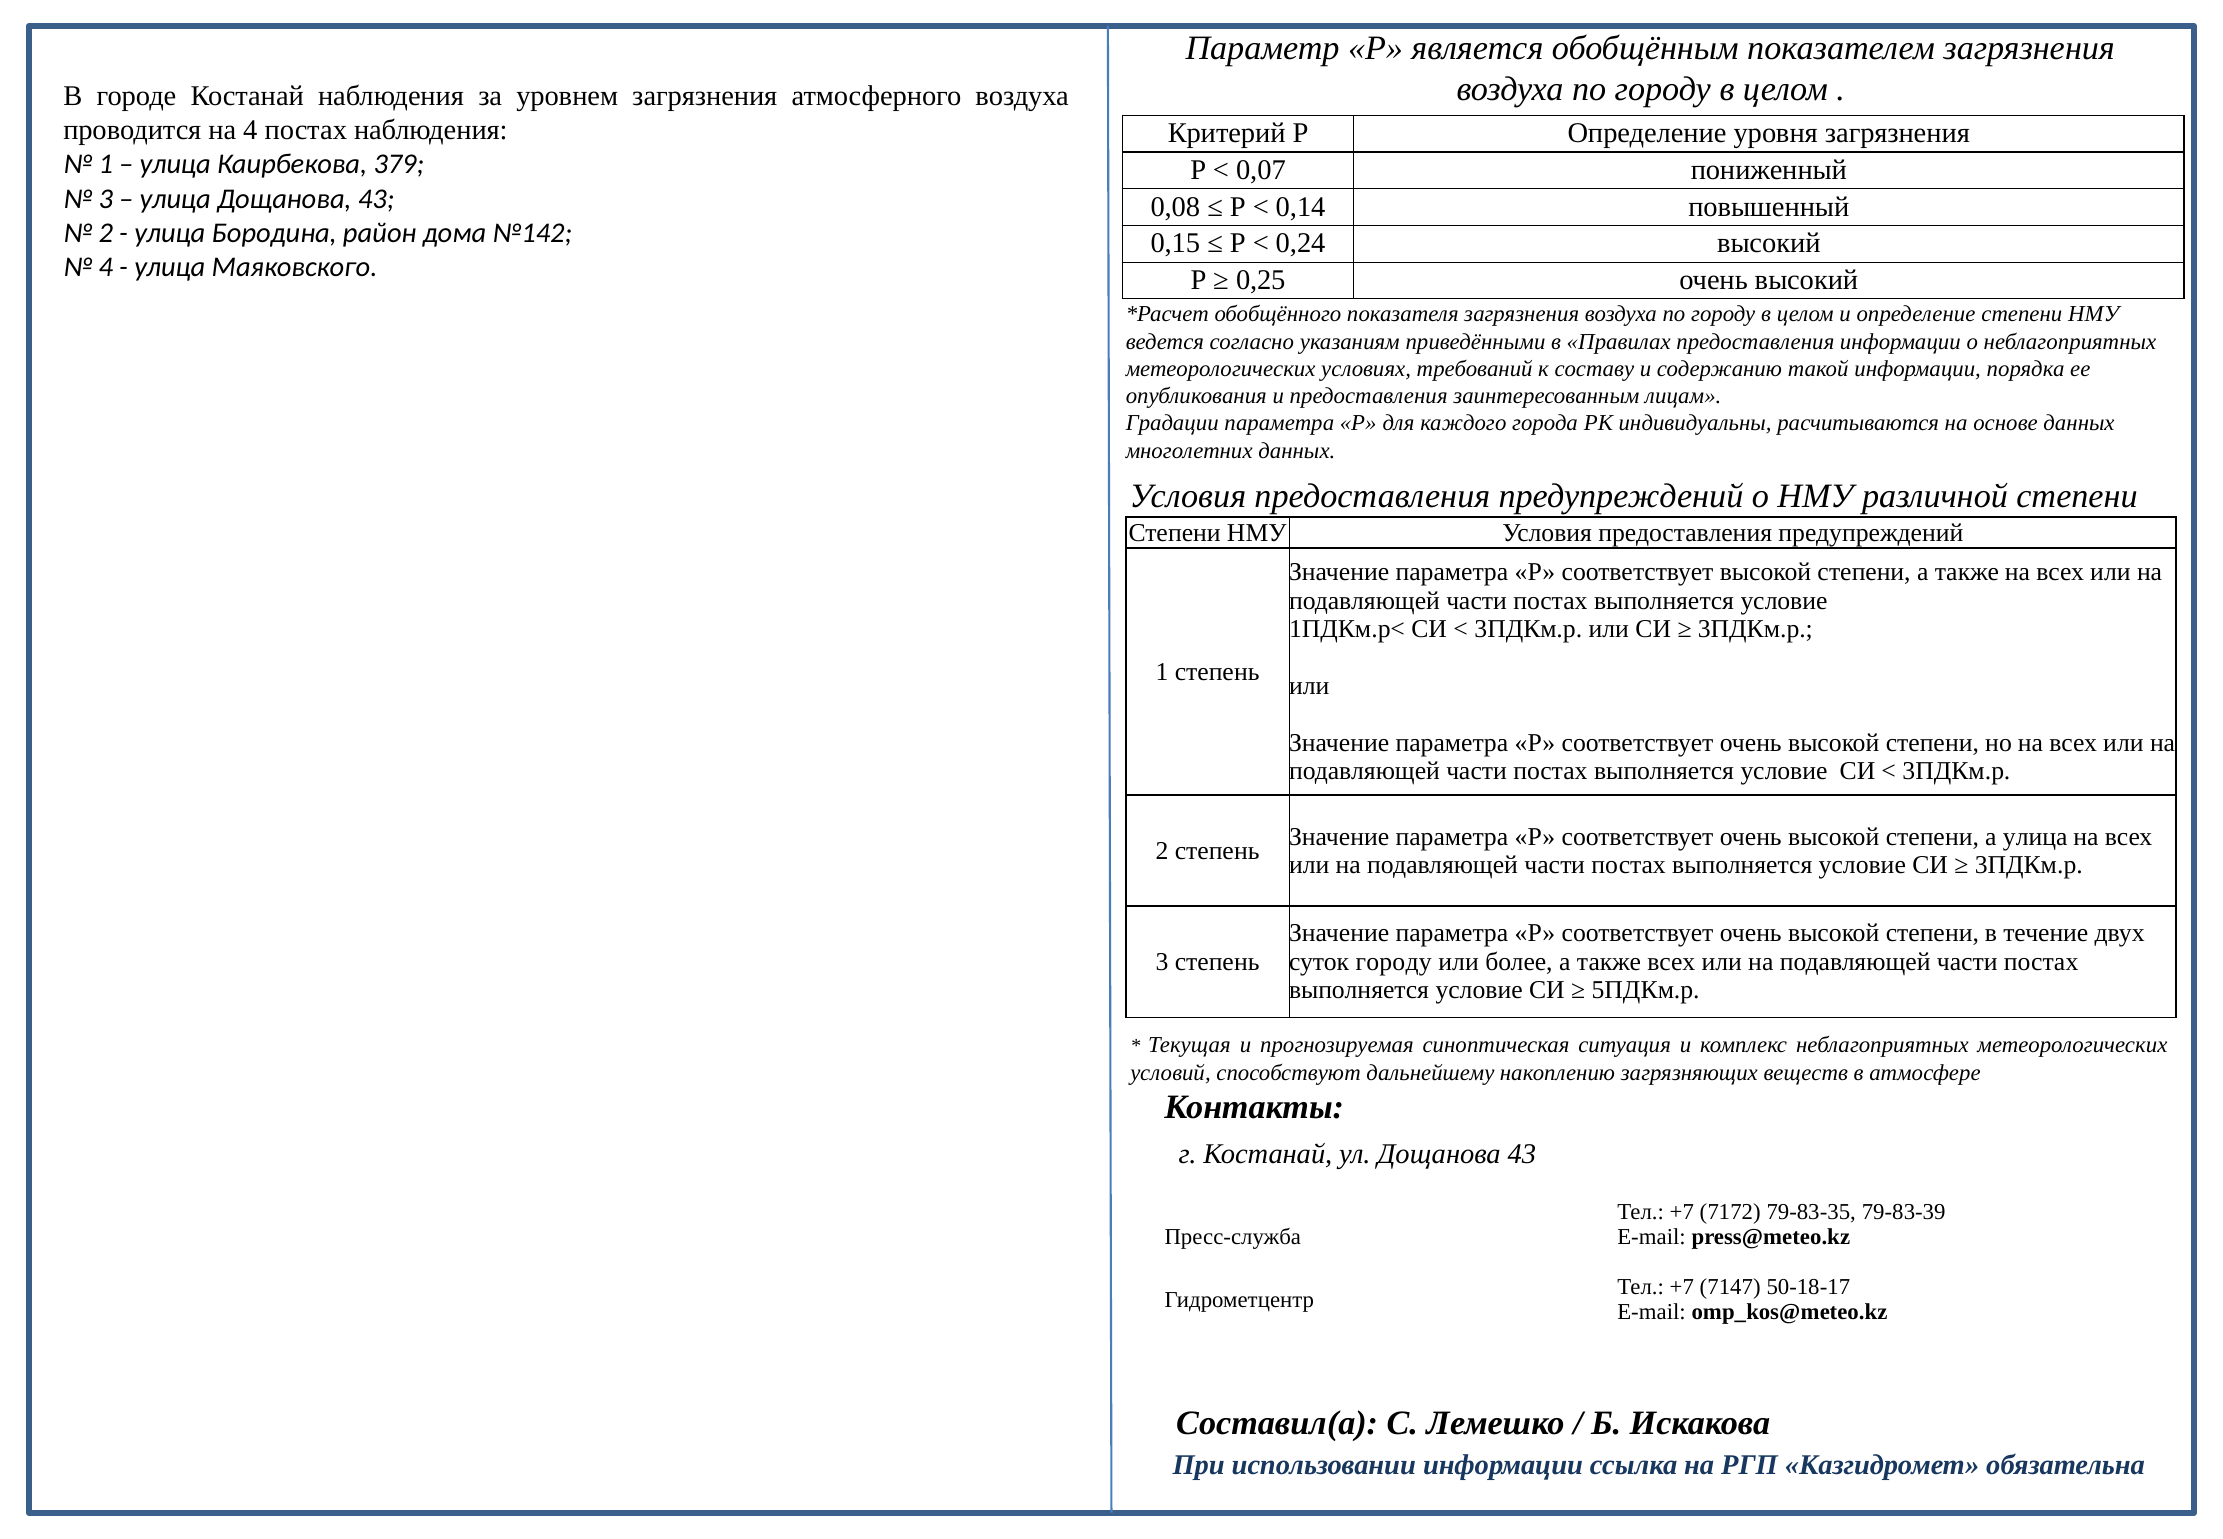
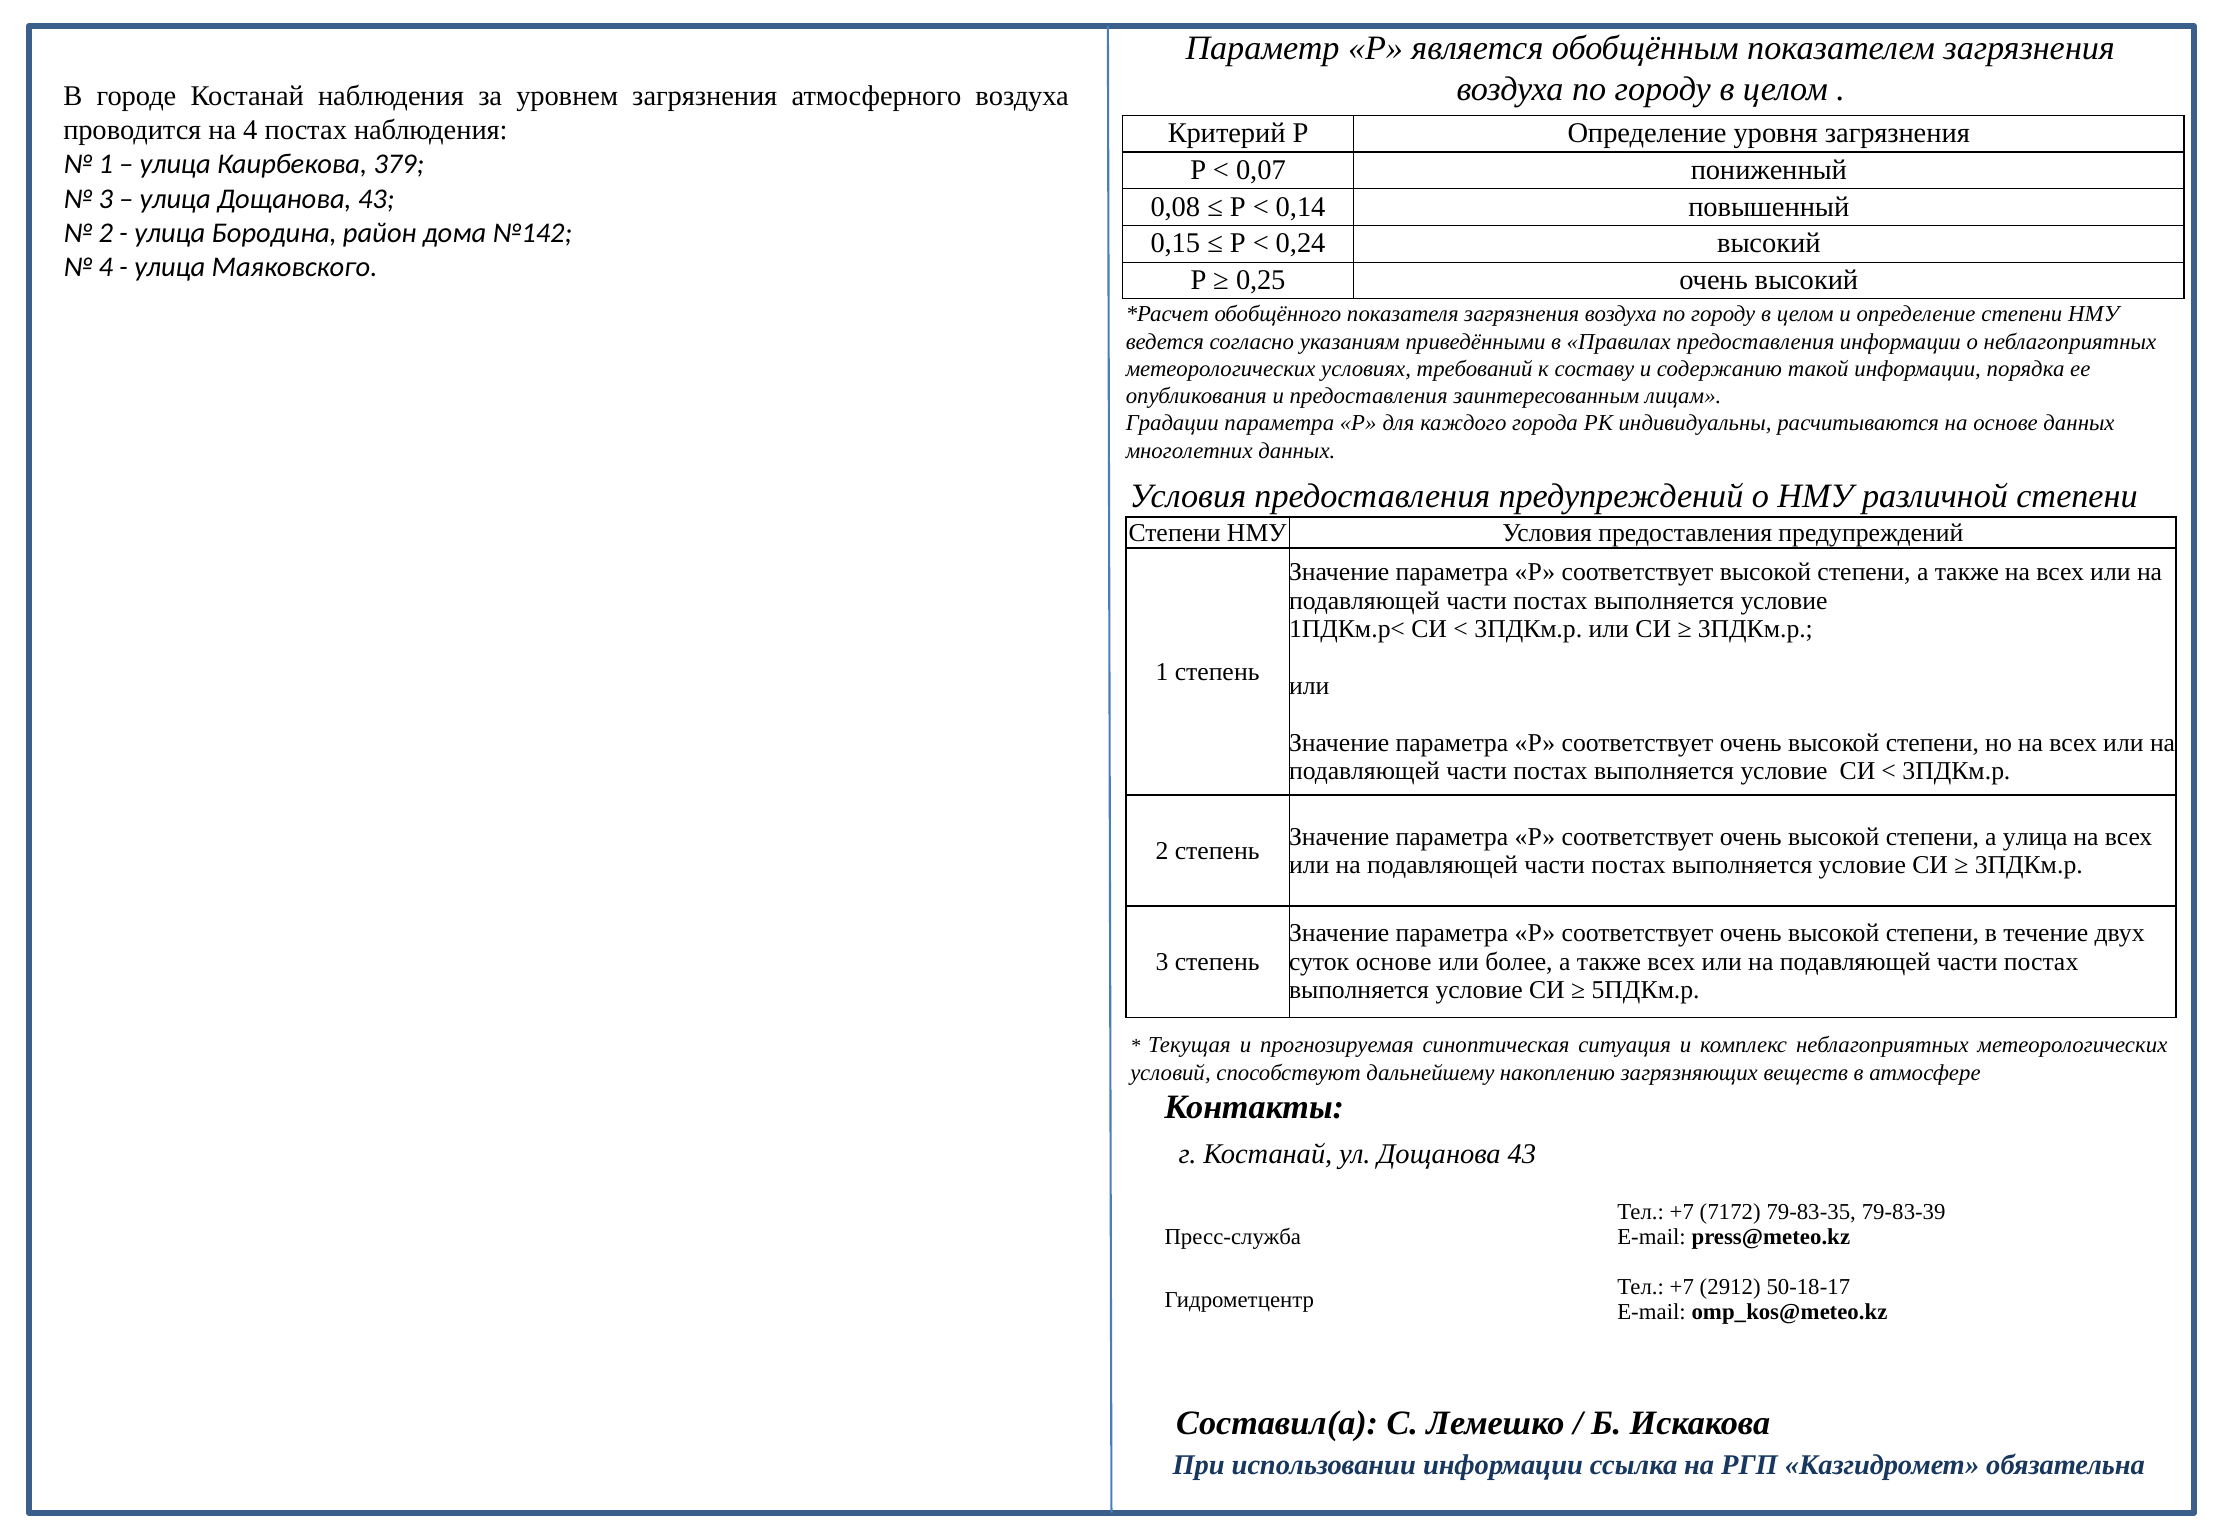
суток городу: городу -> основе
7147: 7147 -> 2912
